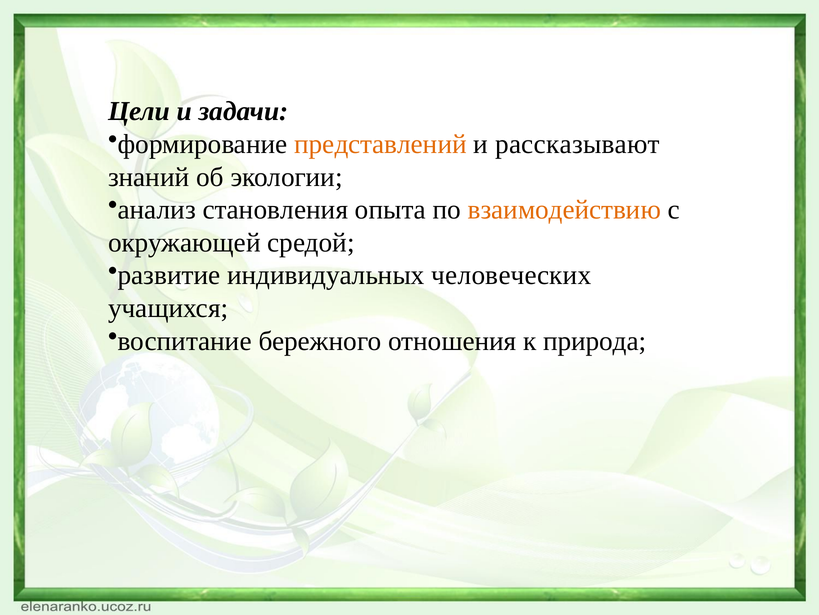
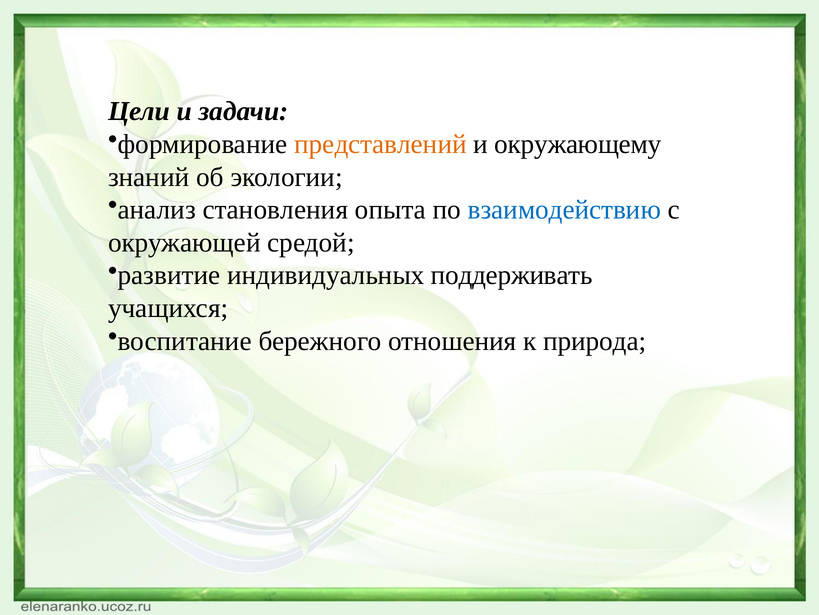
рассказывают: рассказывают -> окружающему
взаимодействию colour: orange -> blue
человеческих: человеческих -> поддерживать
